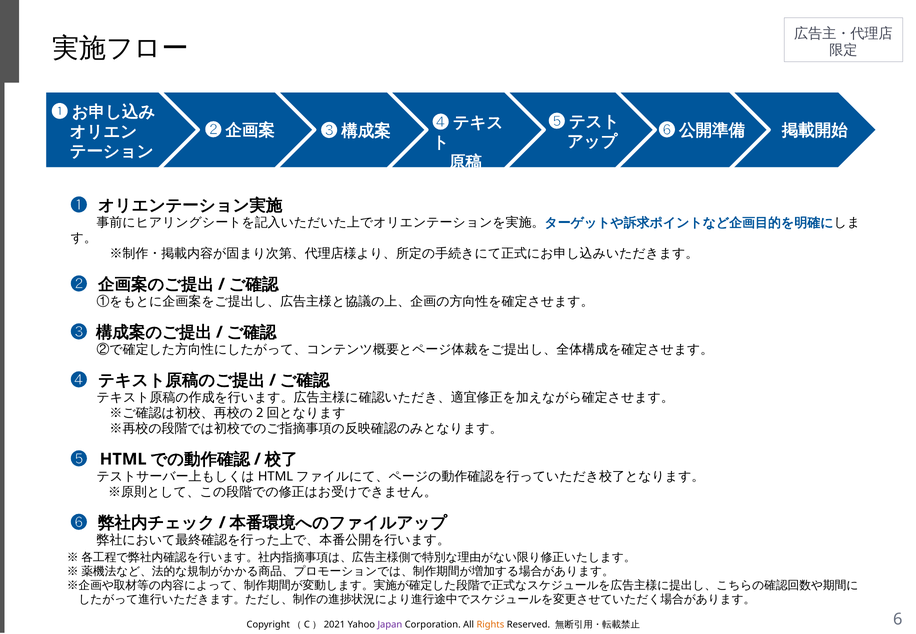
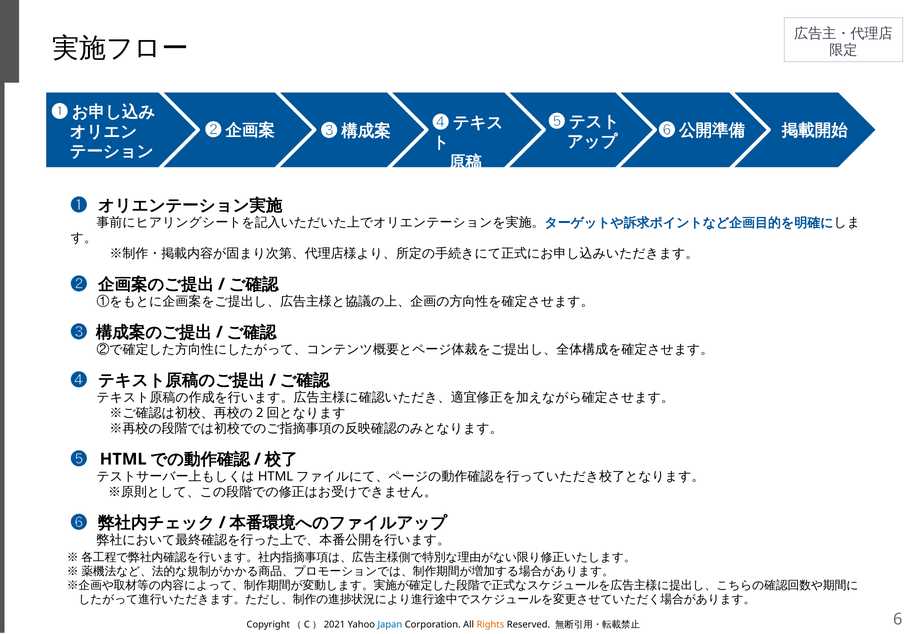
Japan colour: purple -> blue
